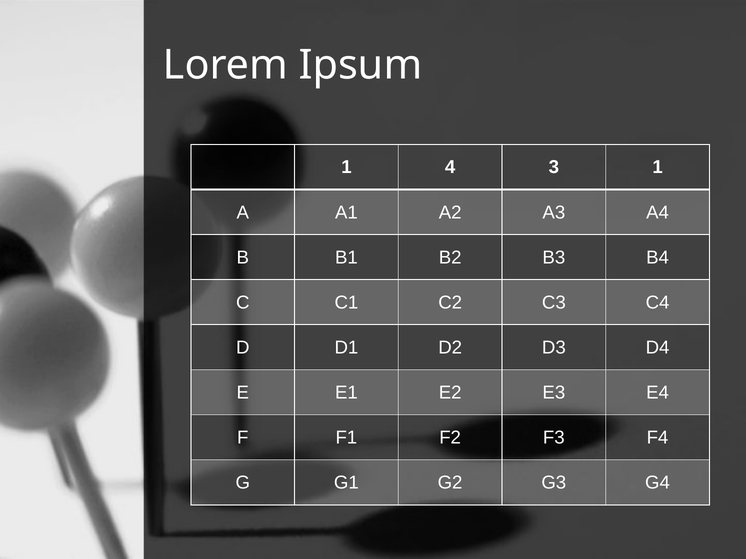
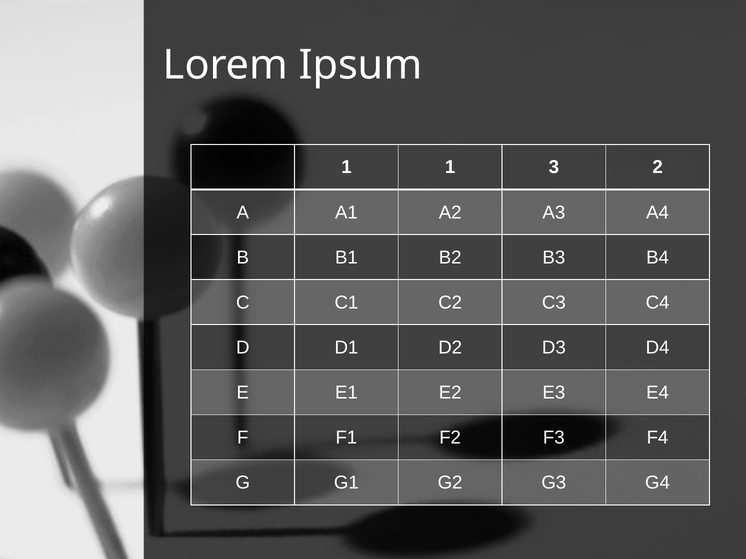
1 4: 4 -> 1
3 1: 1 -> 2
